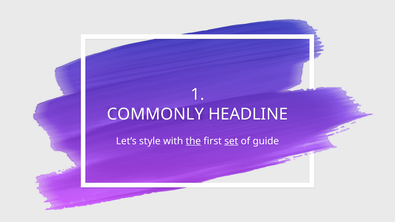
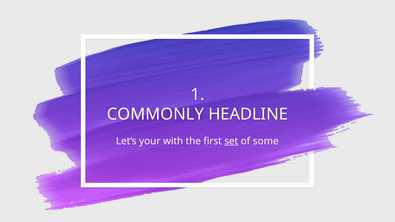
style: style -> your
the underline: present -> none
guide: guide -> some
